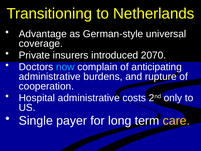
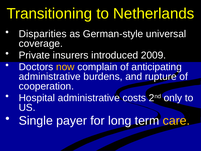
Advantage: Advantage -> Disparities
2070: 2070 -> 2009
now colour: light blue -> yellow
